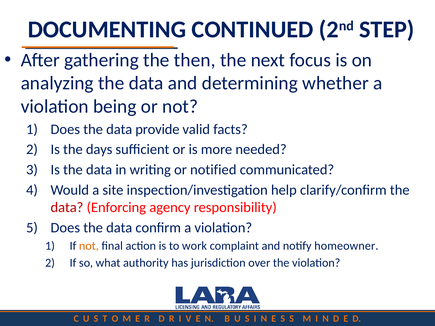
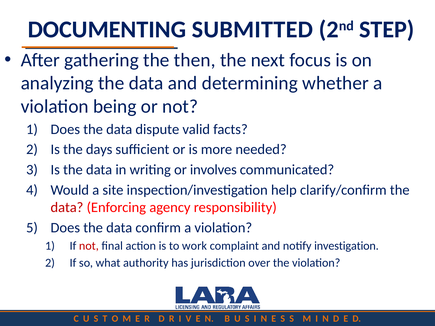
CONTINUED: CONTINUED -> SUBMITTED
provide: provide -> dispute
notified: notified -> involves
not at (89, 246) colour: orange -> red
homeowner: homeowner -> investigation
